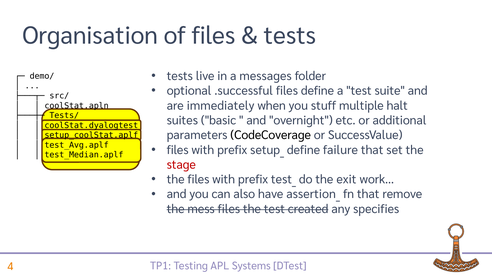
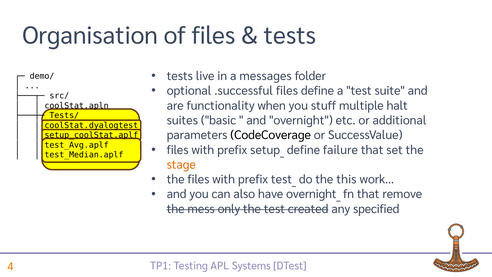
immediately: immediately -> functionality
stage colour: red -> orange
exit: exit -> this
assertion_: assertion_ -> overnight_
mess files: files -> only
specifies: specifies -> specified
